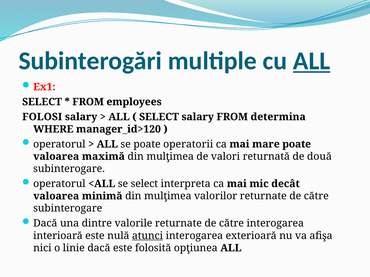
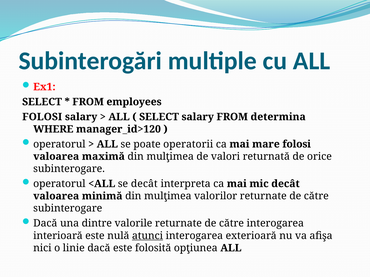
ALL at (312, 61) underline: present -> none
mare poate: poate -> folosi
două: două -> orice
se select: select -> decât
